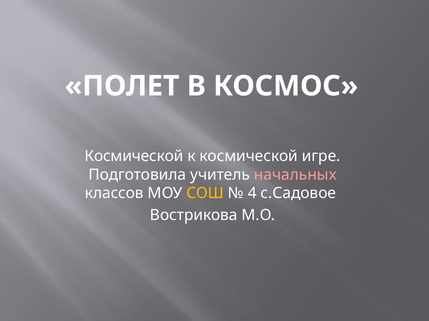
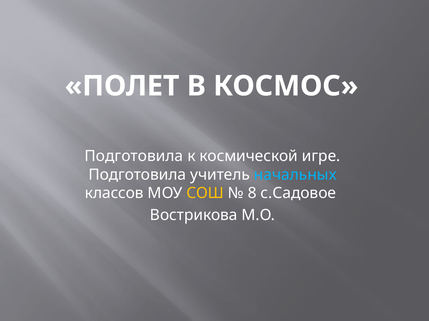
Космической at (134, 156): Космической -> Подготовила
начальных colour: pink -> light blue
4: 4 -> 8
